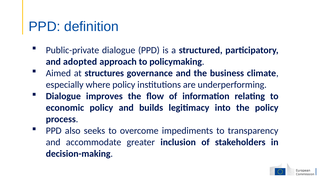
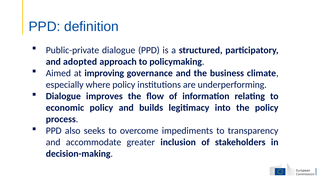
structures: structures -> improving
